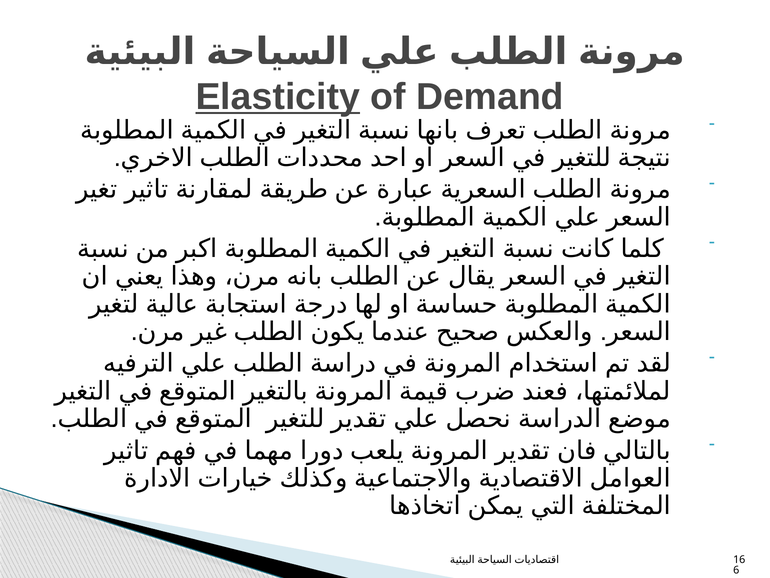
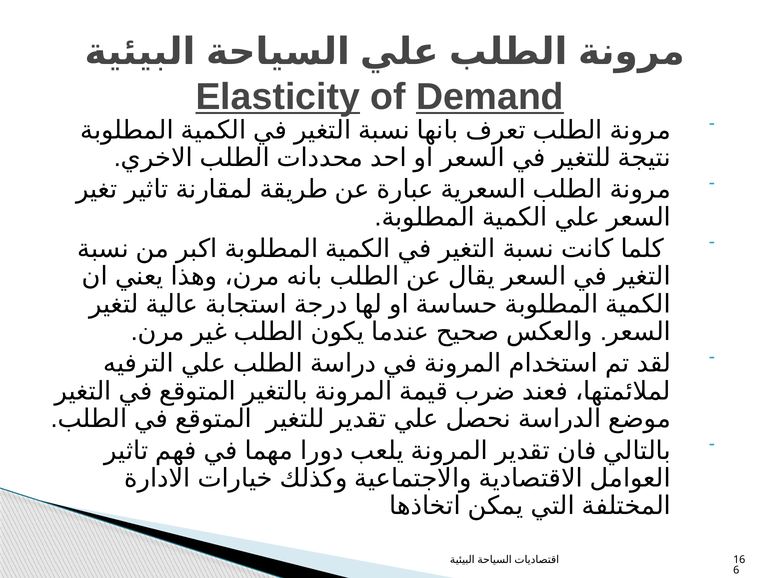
Demand underline: none -> present
